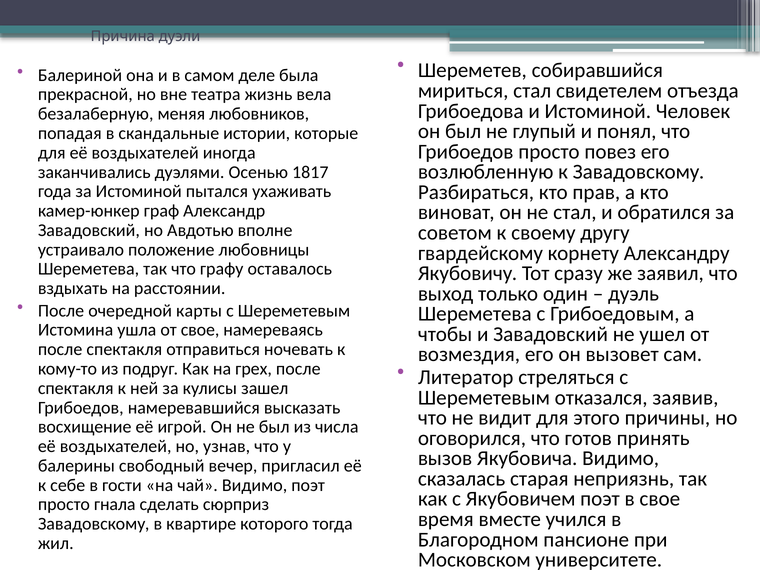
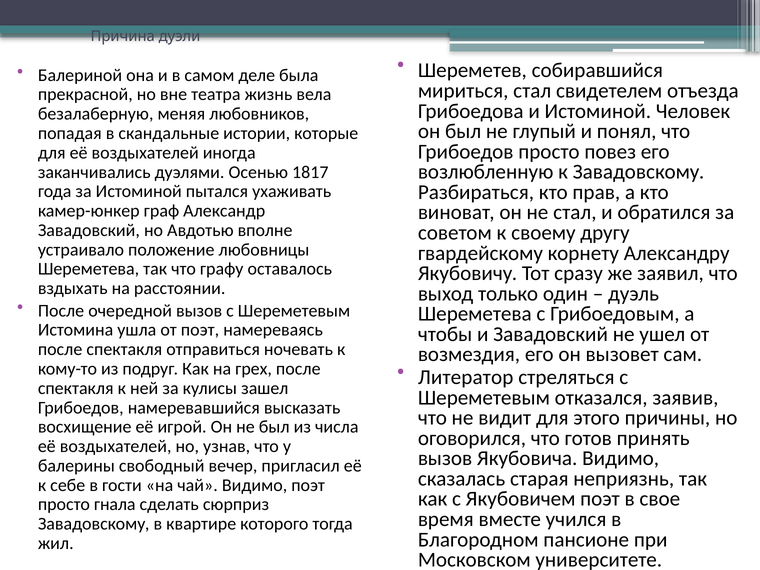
очередной карты: карты -> вызов
от свое: свое -> поэт
